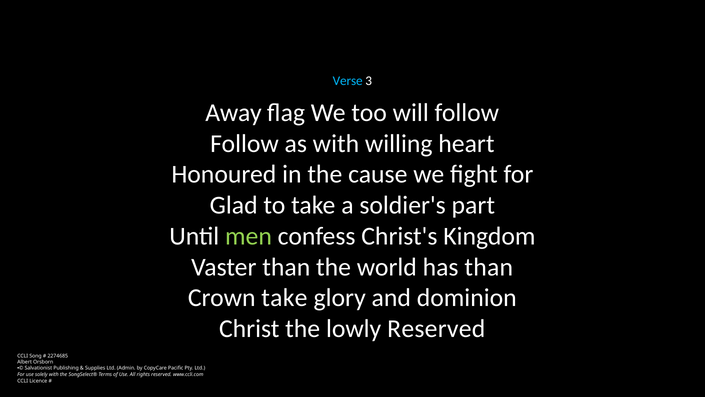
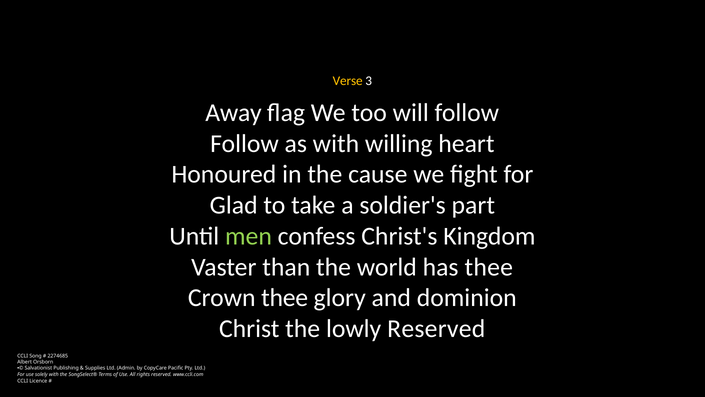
Verse colour: light blue -> yellow
has than: than -> thee
Crown take: take -> thee
